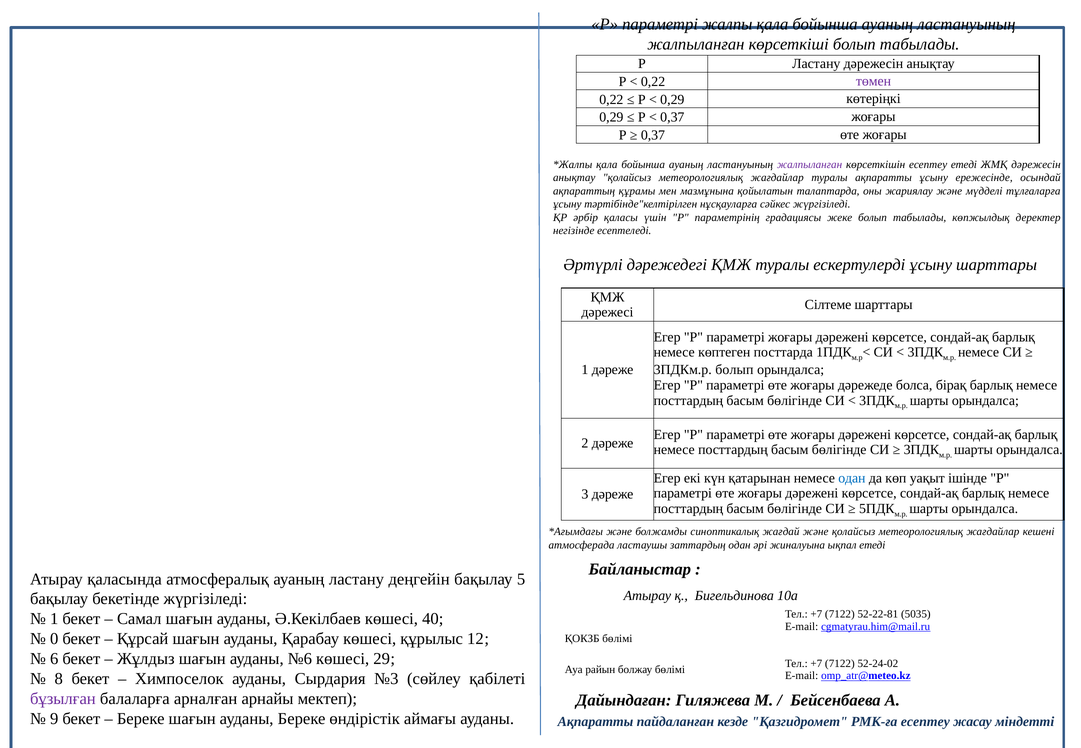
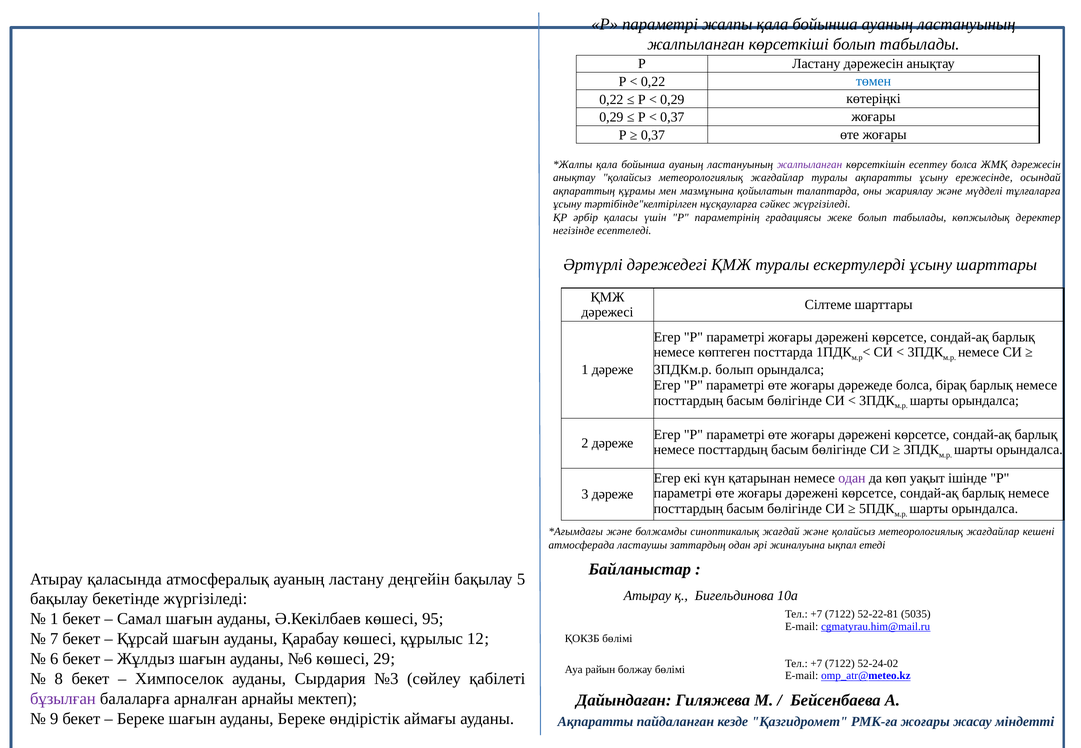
төмен colour: purple -> blue
есептеу етеді: етеді -> болса
одан at (852, 478) colour: blue -> purple
40: 40 -> 95
0: 0 -> 7
РМК-ға есептеу: есептеу -> жоғары
